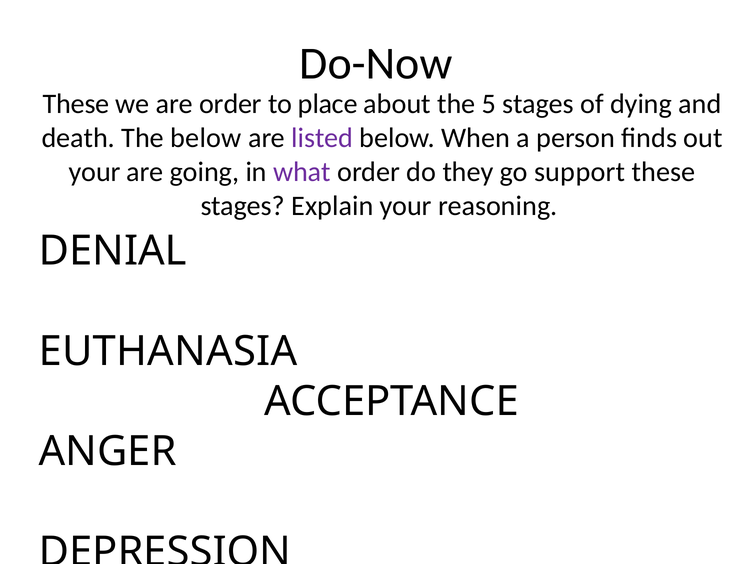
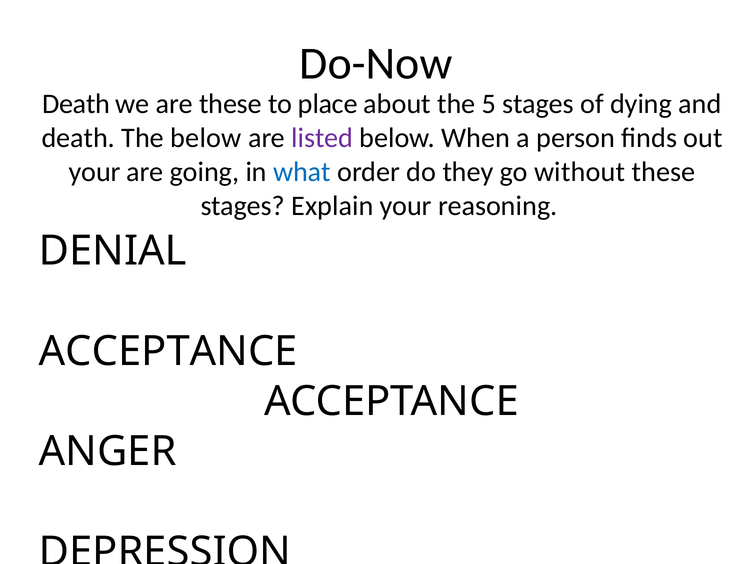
These at (76, 104): These -> Death
are order: order -> these
what colour: purple -> blue
support: support -> without
EUTHANASIA at (168, 351): EUTHANASIA -> ACCEPTANCE
